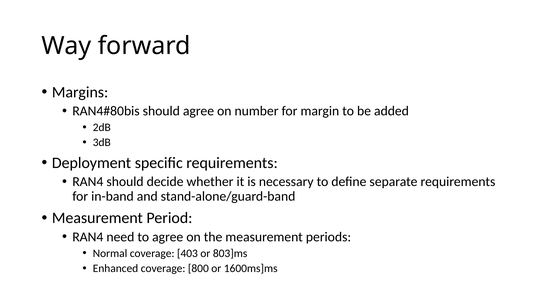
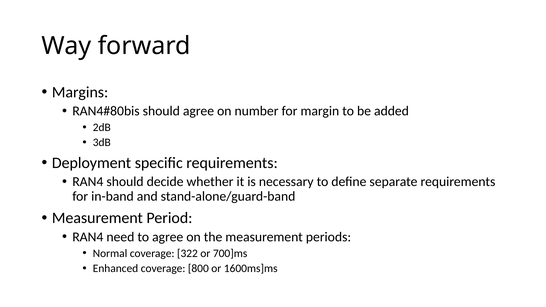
403: 403 -> 322
803]ms: 803]ms -> 700]ms
